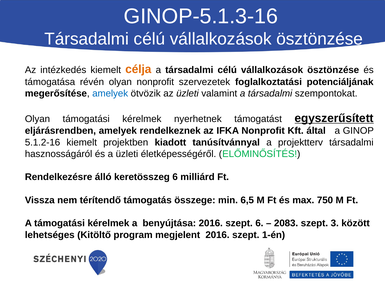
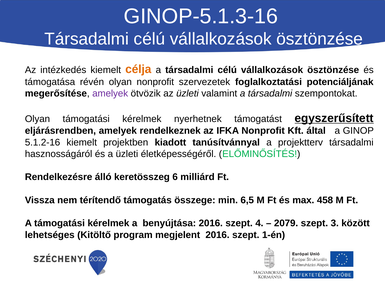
amelyek at (110, 93) colour: blue -> purple
750: 750 -> 458
szept 6: 6 -> 4
2083: 2083 -> 2079
